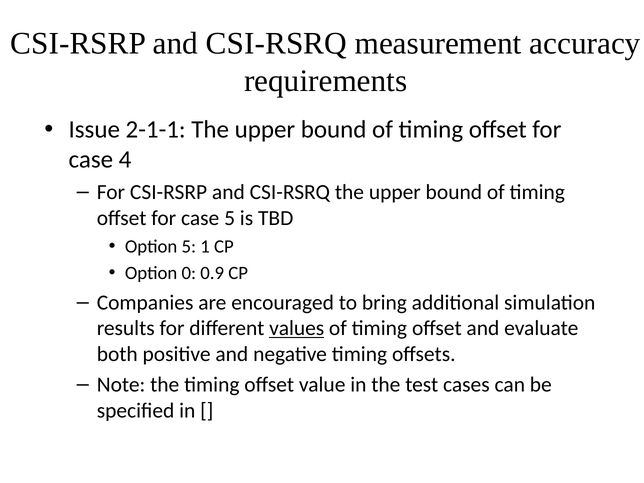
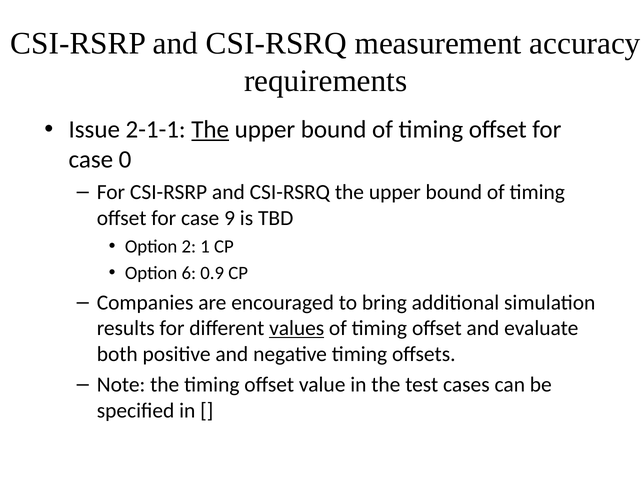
The at (210, 130) underline: none -> present
4: 4 -> 0
case 5: 5 -> 9
Option 5: 5 -> 2
0: 0 -> 6
